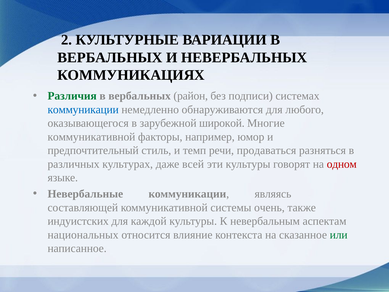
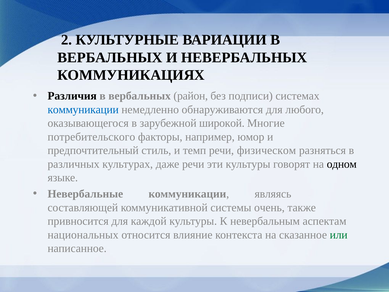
Различия colour: green -> black
коммуникативной at (91, 137): коммуникативной -> потребительского
продаваться: продаваться -> физическом
даже всей: всей -> речи
одном colour: red -> black
индуистских: индуистских -> привносится
